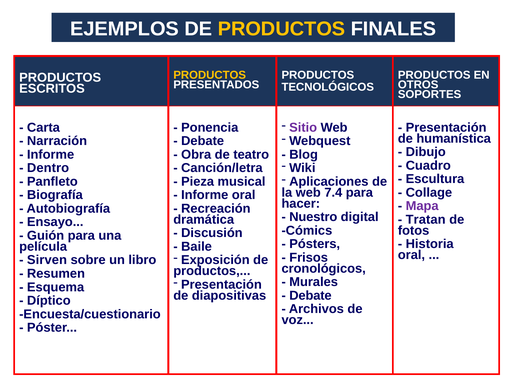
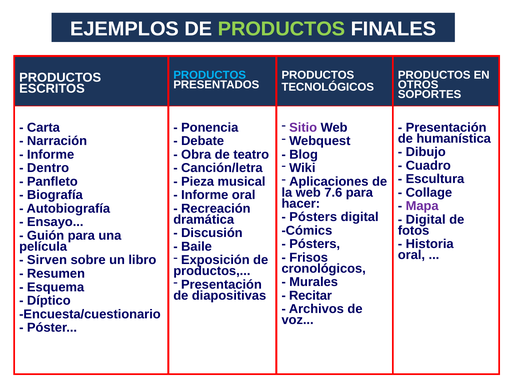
PRODUCTOS at (282, 29) colour: yellow -> light green
PRODUCTOS at (210, 75) colour: yellow -> light blue
7.4: 7.4 -> 7.6
Nuestro at (313, 217): Nuestro -> Pósters
Tratan at (426, 220): Tratan -> Digital
Debate at (310, 296): Debate -> Recitar
